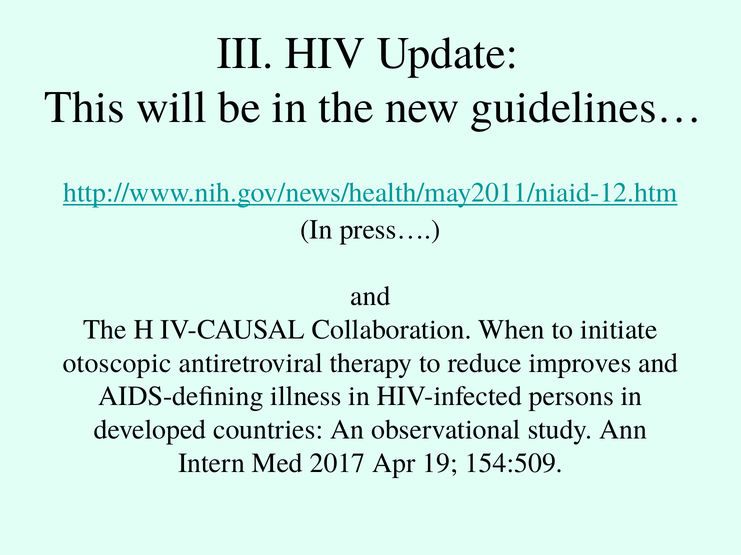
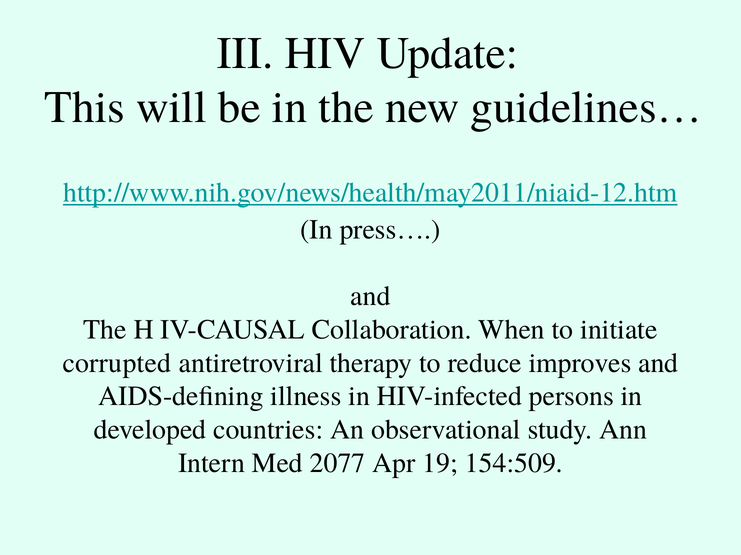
otoscopic: otoscopic -> corrupted
2017: 2017 -> 2077
